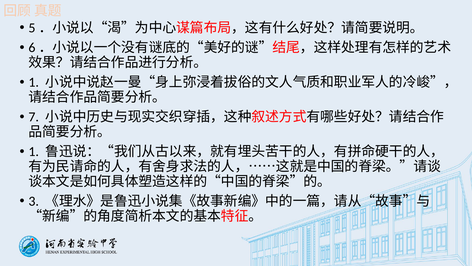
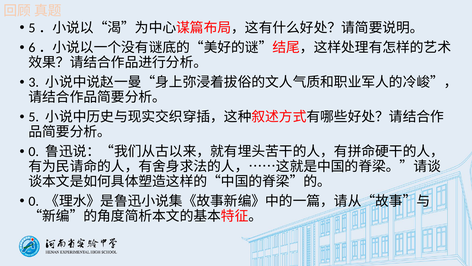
1 at (34, 82): 1 -> 3
7: 7 -> 5
1 at (34, 151): 1 -> 0
3 at (34, 201): 3 -> 0
